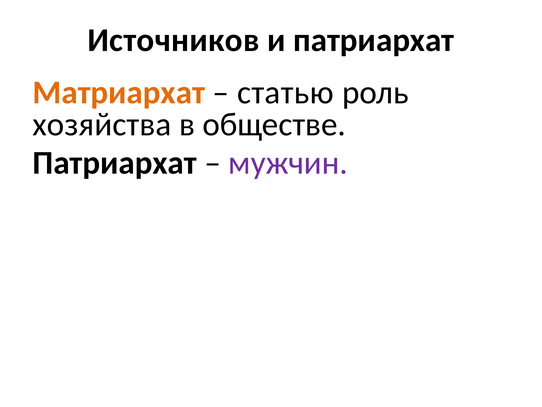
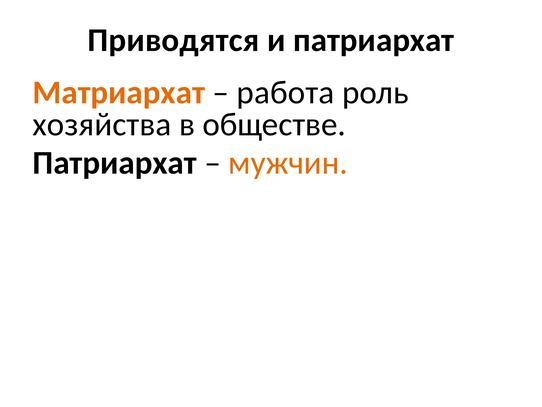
Источников: Источников -> Приводятся
статью: статью -> работа
мужчин colour: purple -> orange
